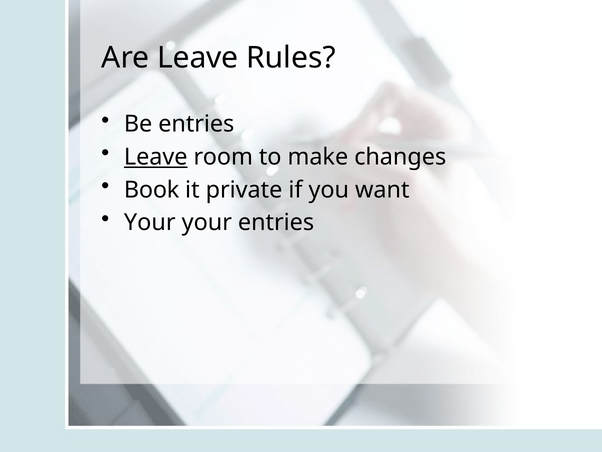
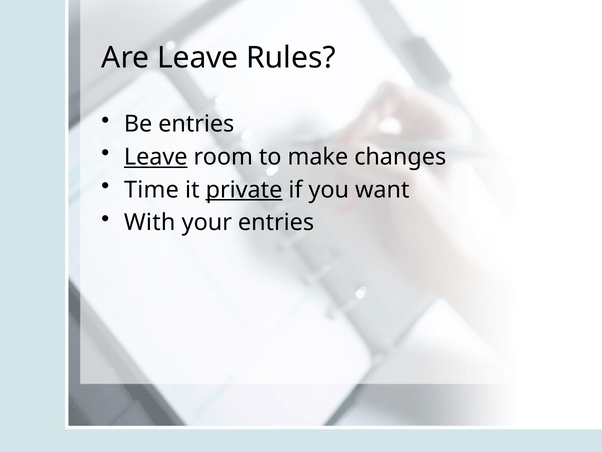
Book: Book -> Time
private underline: none -> present
Your at (150, 222): Your -> With
